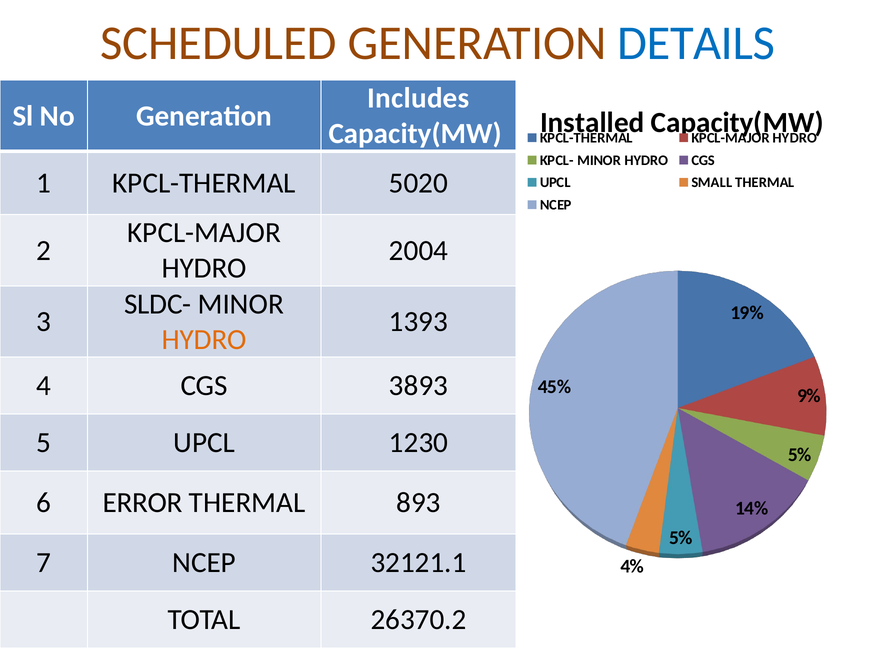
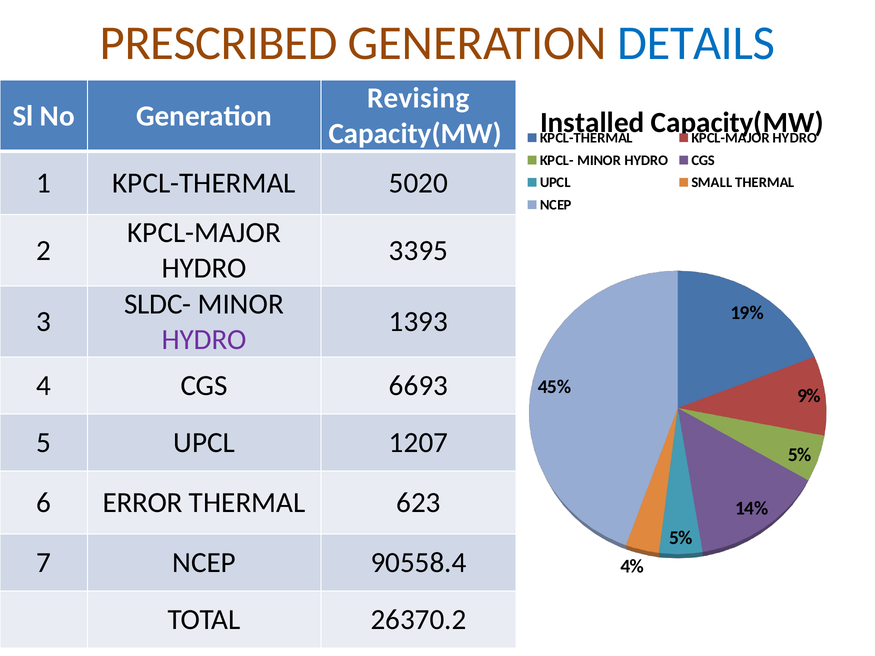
SCHEDULED: SCHEDULED -> PRESCRIBED
Includes: Includes -> Revising
2004: 2004 -> 3395
HYDRO at (204, 340) colour: orange -> purple
3893: 3893 -> 6693
1230: 1230 -> 1207
893: 893 -> 623
32121.1: 32121.1 -> 90558.4
